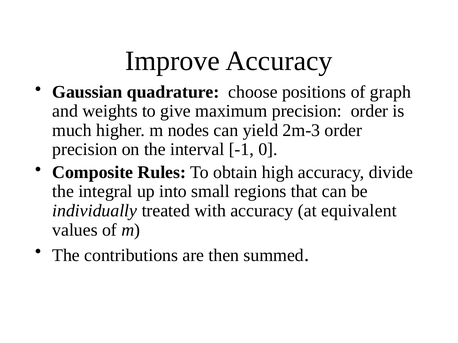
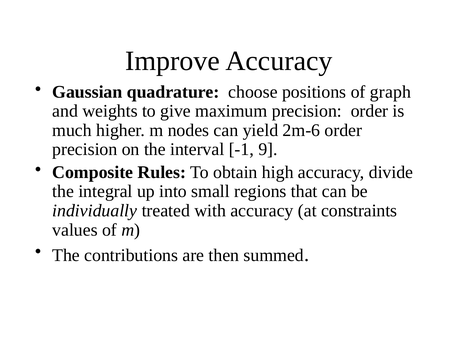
2m-3: 2m-3 -> 2m-6
0: 0 -> 9
equivalent: equivalent -> constraints
